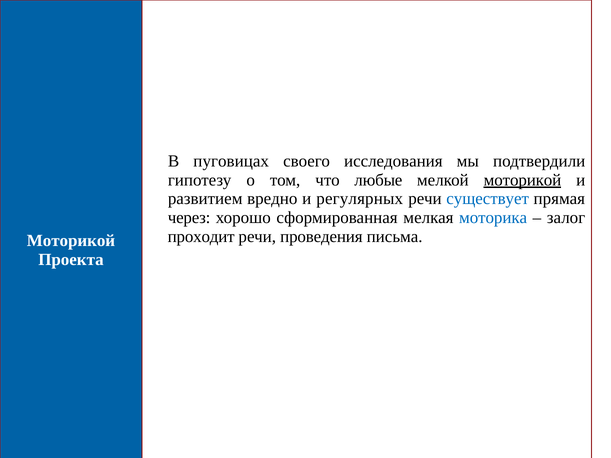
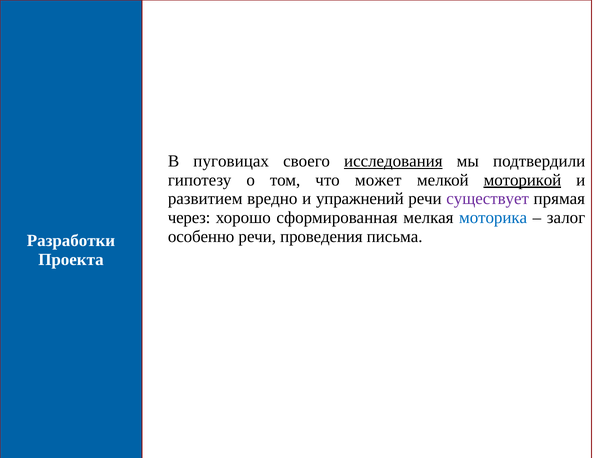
исследования underline: none -> present
любые: любые -> может
регулярных: регулярных -> упражнений
существует colour: blue -> purple
проходит: проходит -> особенно
Моторикой at (71, 241): Моторикой -> Разработки
